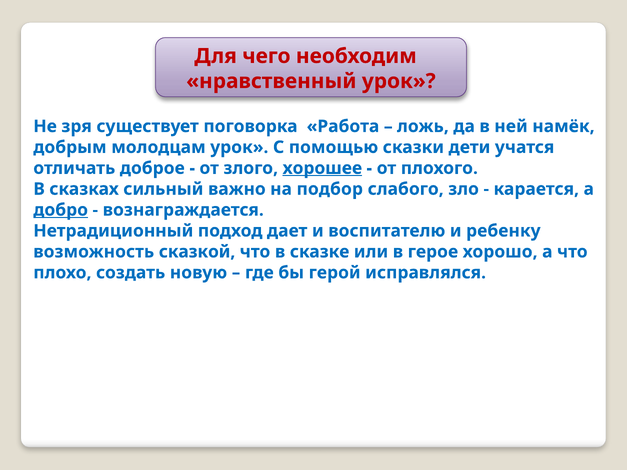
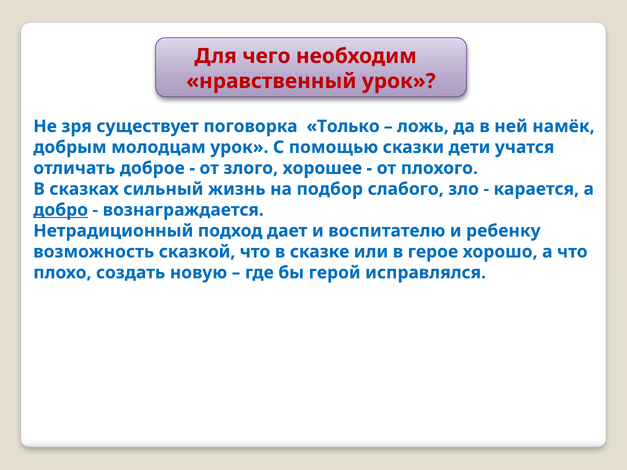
Работа: Работа -> Только
хорошее underline: present -> none
важно: важно -> жизнь
